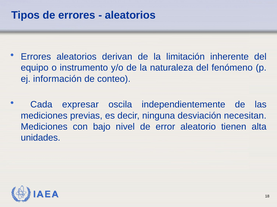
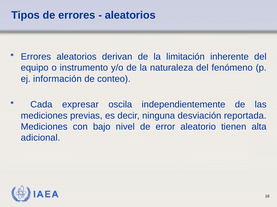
necesitan: necesitan -> reportada
unidades: unidades -> adicional
